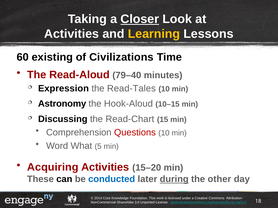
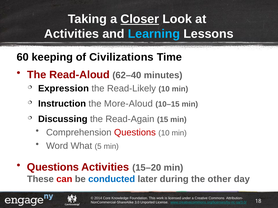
Learning colour: yellow -> light blue
existing: existing -> keeping
79–40: 79–40 -> 62–40
Read-Tales: Read-Tales -> Read-Likely
Astronomy: Astronomy -> Instruction
Hook-Aloud: Hook-Aloud -> More-Aloud
Read-Chart: Read-Chart -> Read-Again
Acquiring at (53, 168): Acquiring -> Questions
can colour: black -> red
during underline: present -> none
